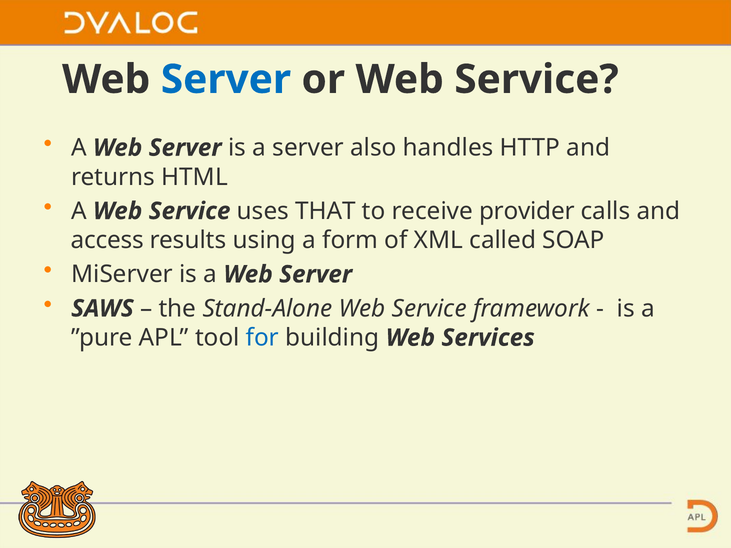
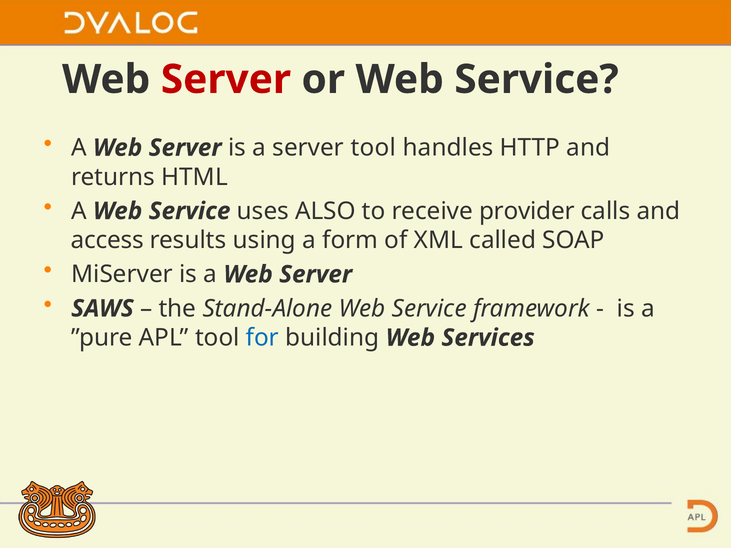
Server at (226, 80) colour: blue -> red
server also: also -> tool
THAT: THAT -> ALSO
